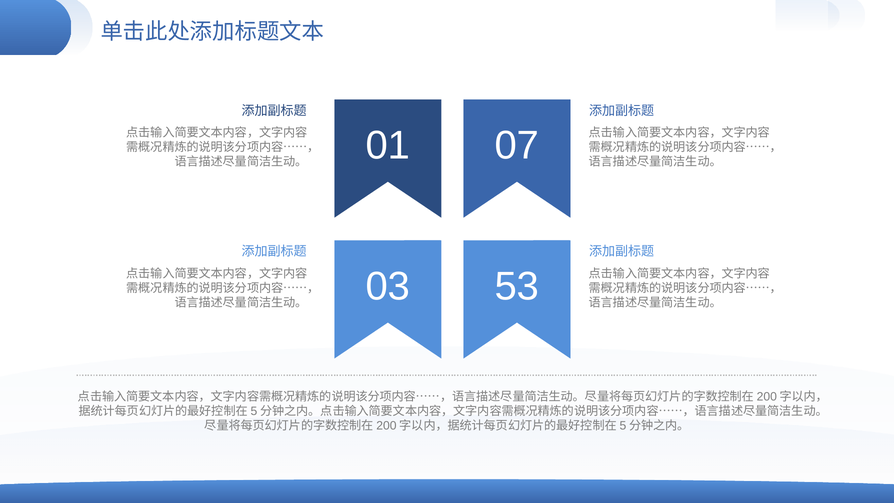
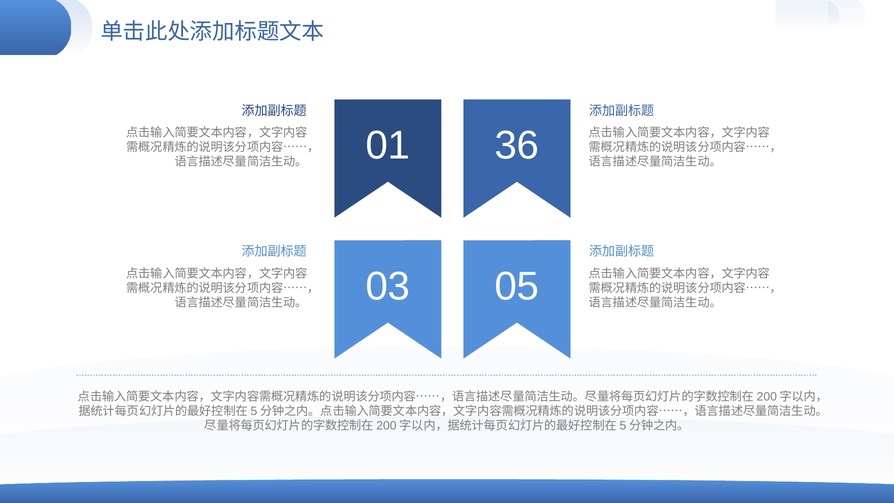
07: 07 -> 36
53: 53 -> 05
